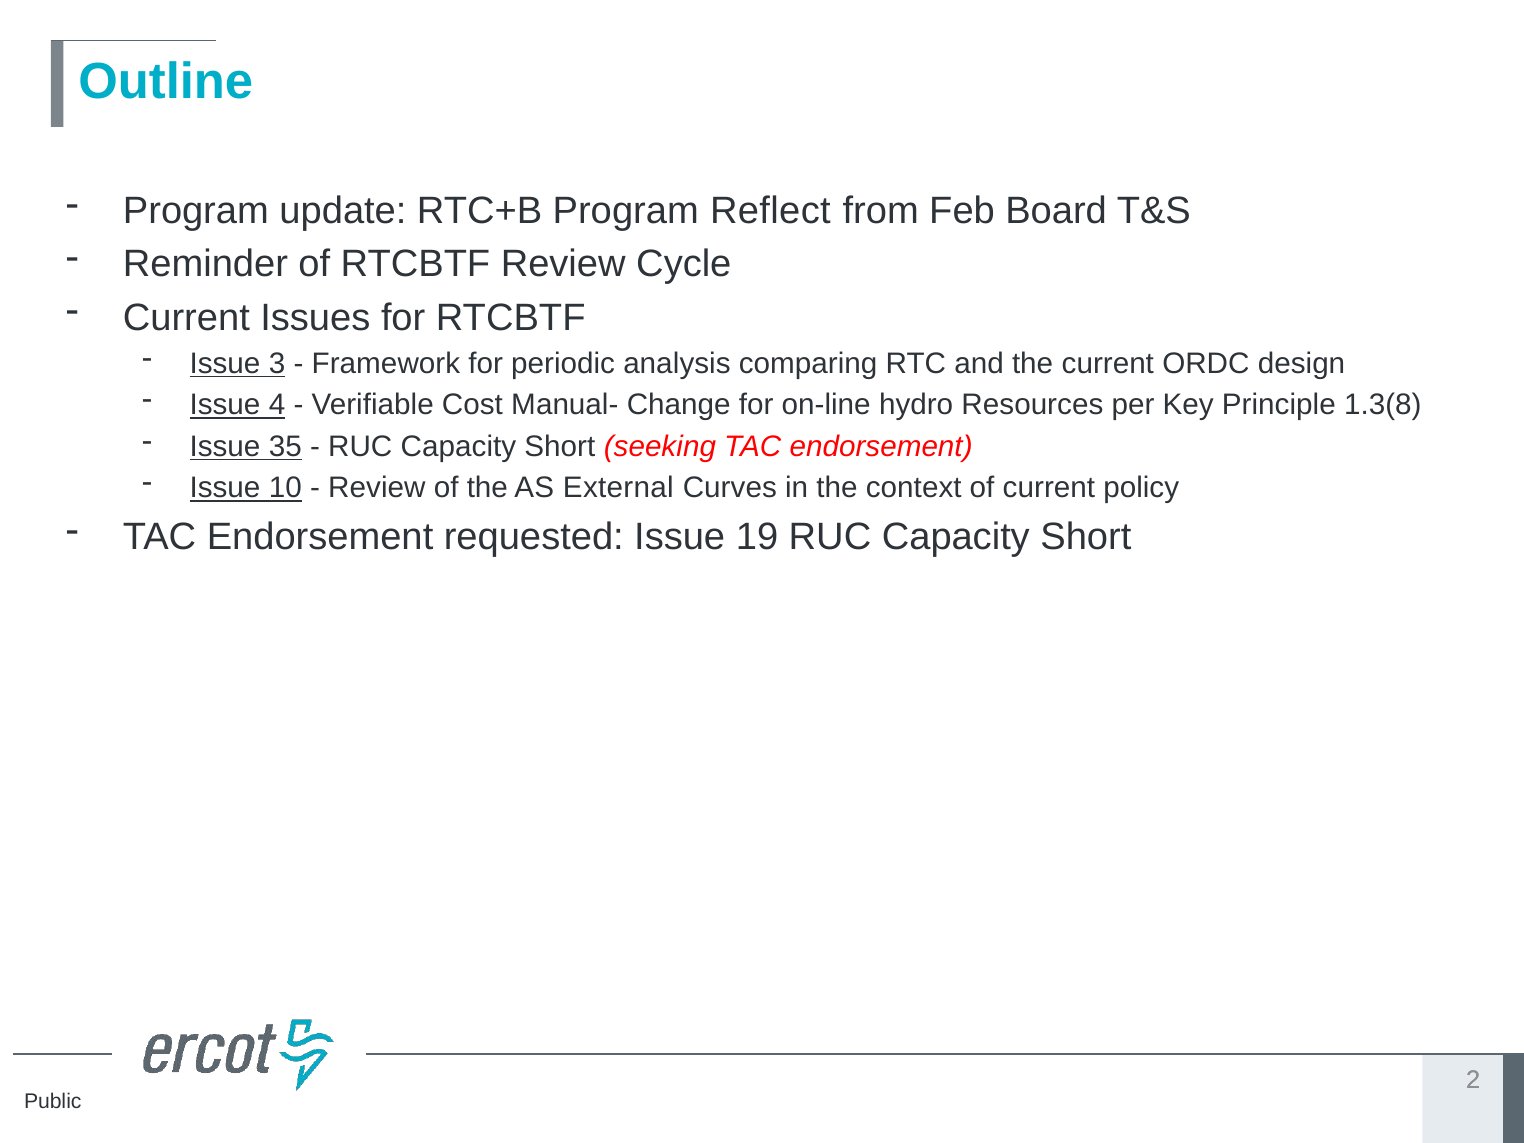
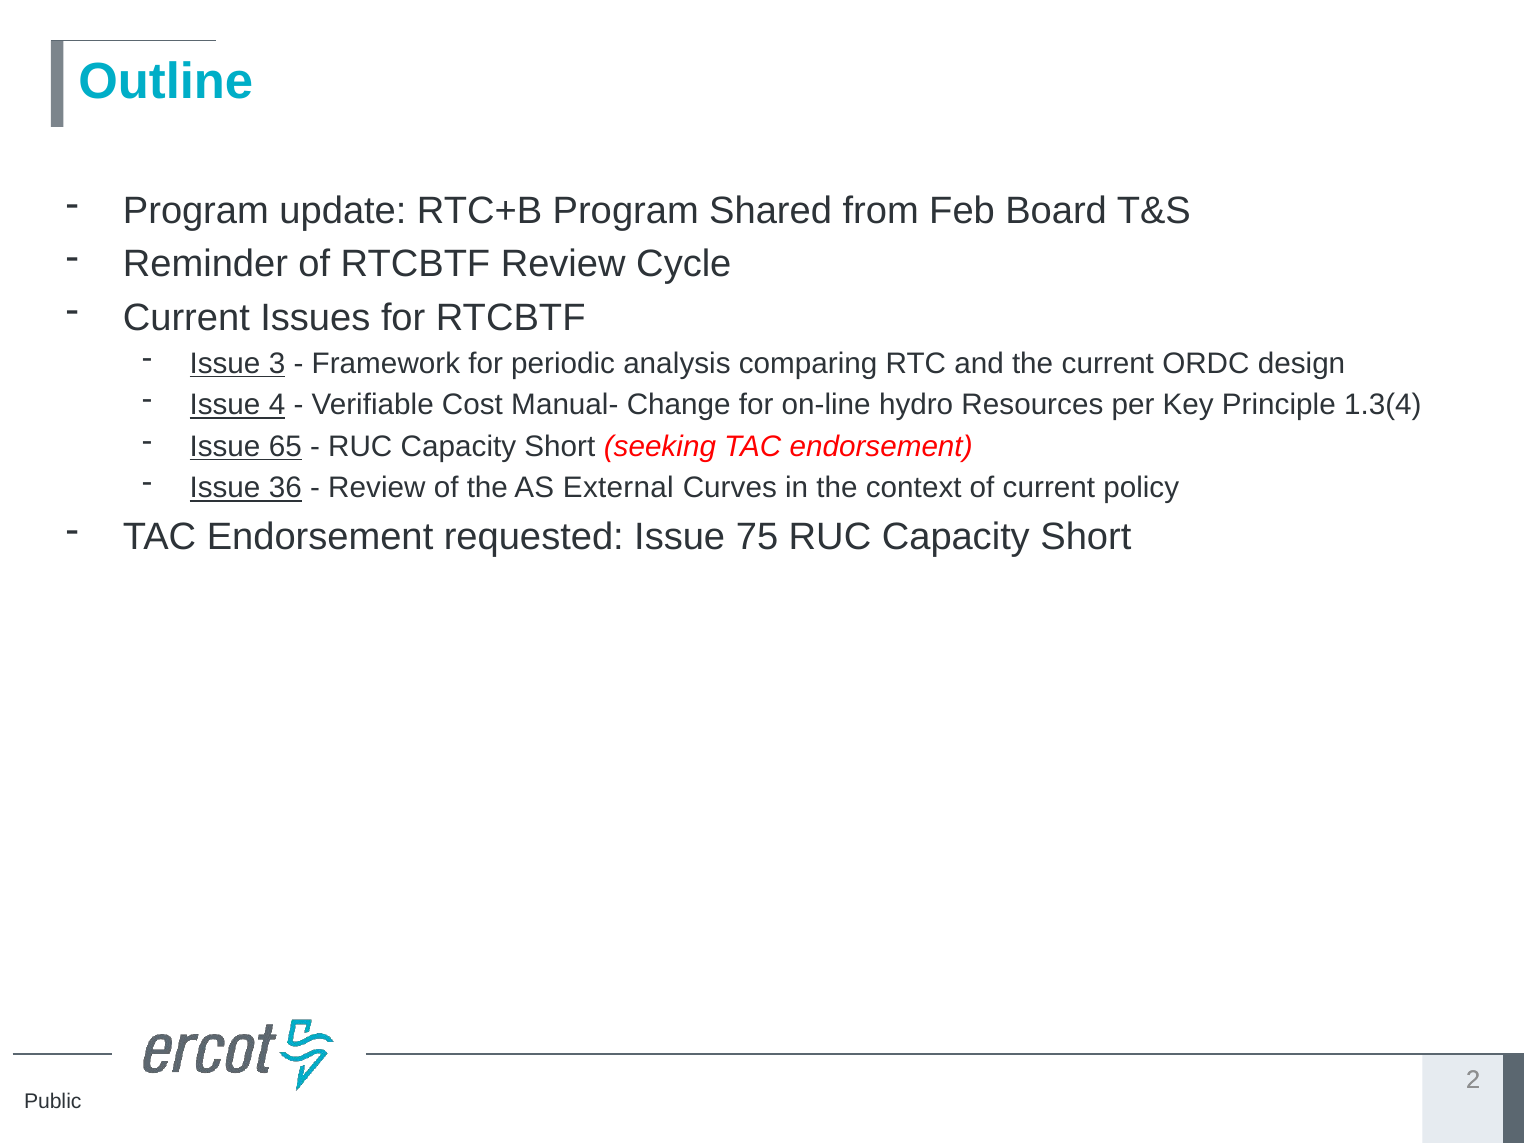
Reflect: Reflect -> Shared
1.3(8: 1.3(8 -> 1.3(4
35: 35 -> 65
10: 10 -> 36
19: 19 -> 75
